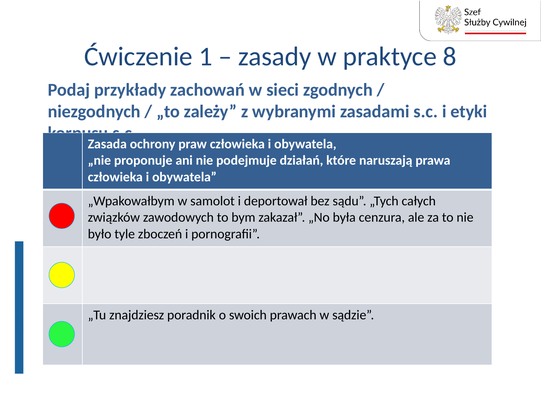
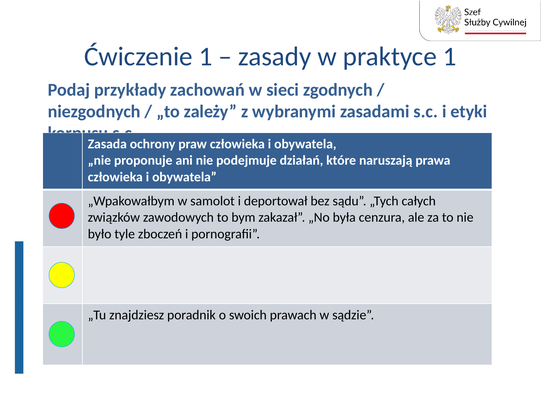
praktyce 8: 8 -> 1
